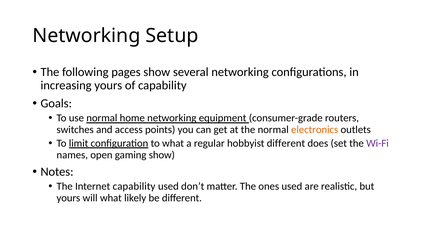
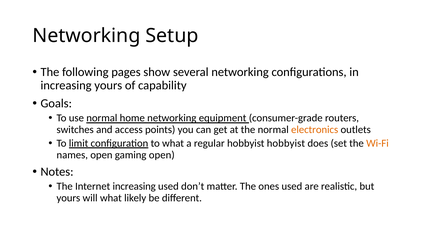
hobbyist different: different -> hobbyist
Wi-Fi colour: purple -> orange
gaming show: show -> open
Internet capability: capability -> increasing
